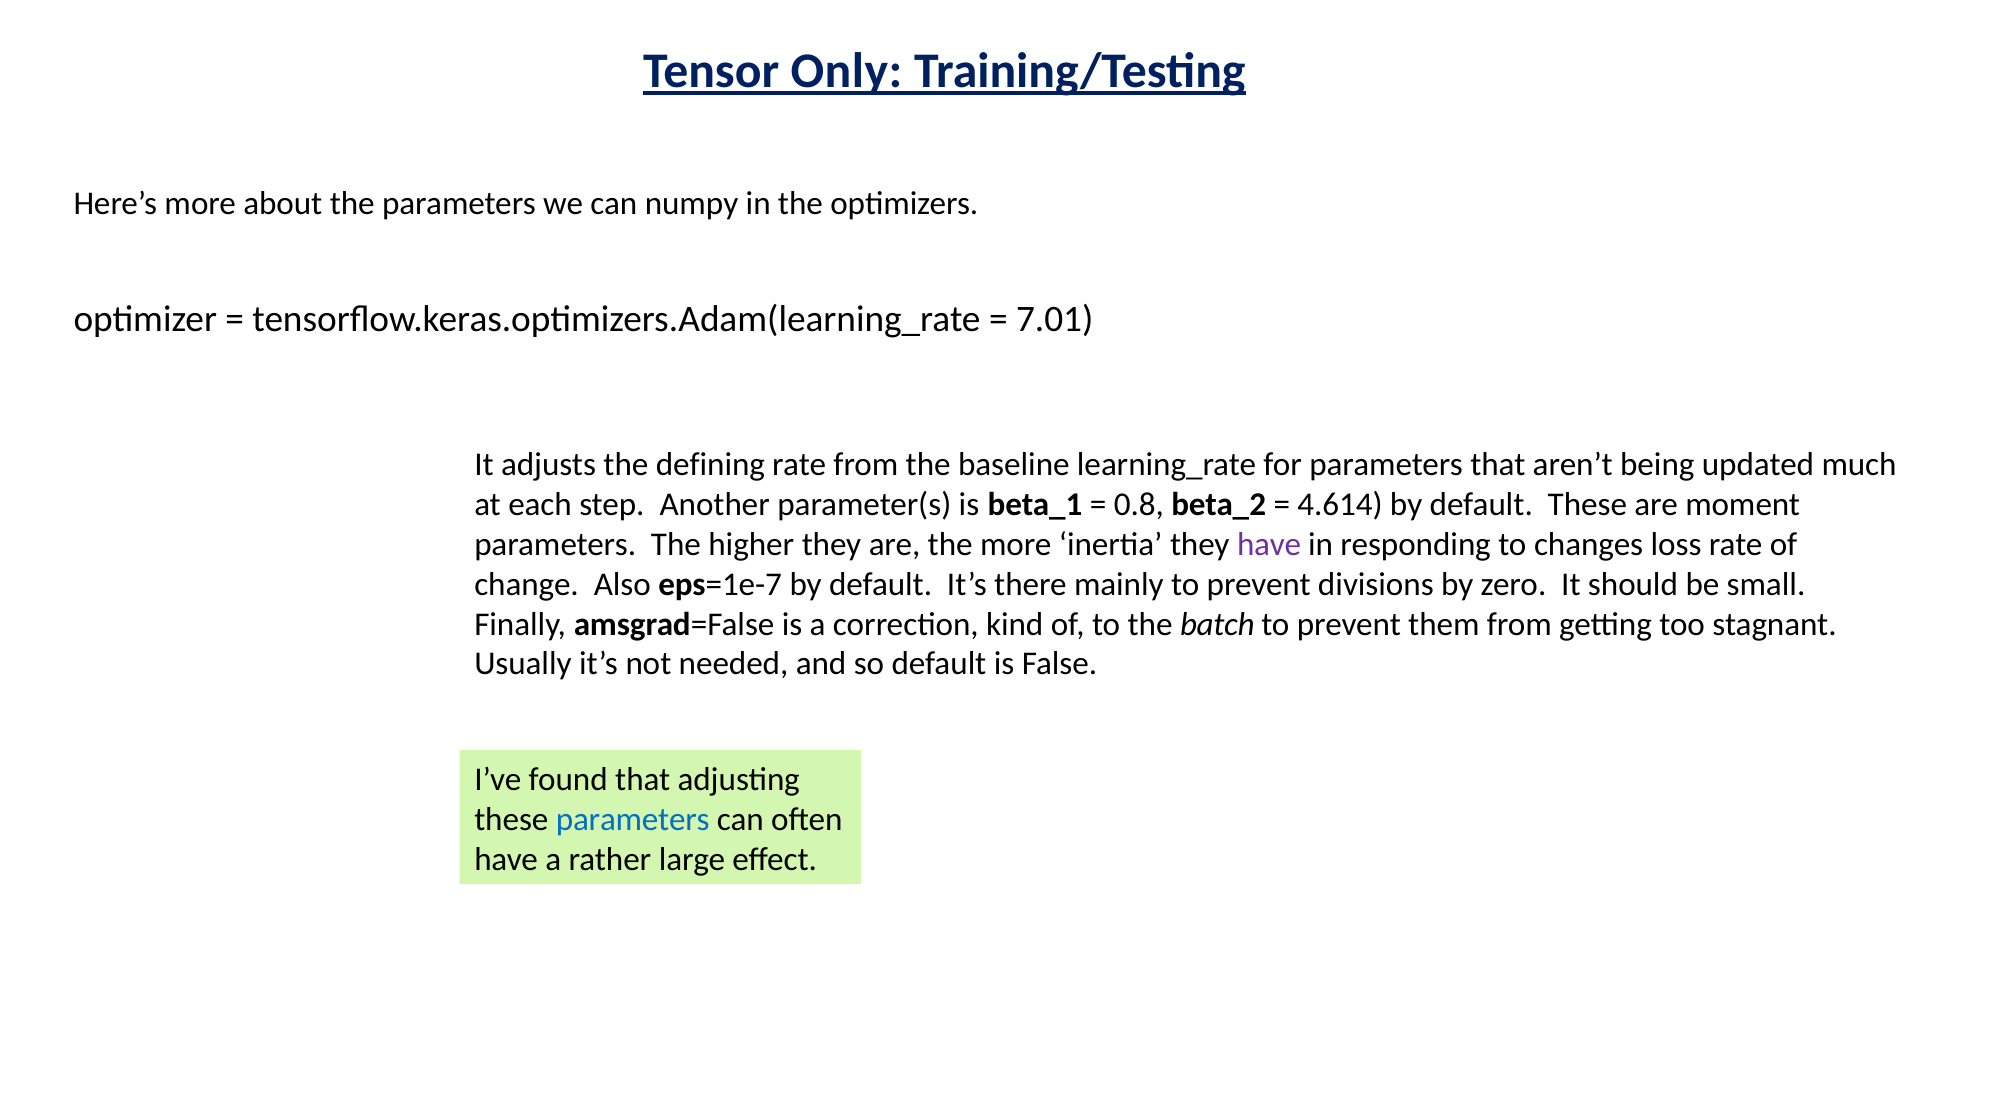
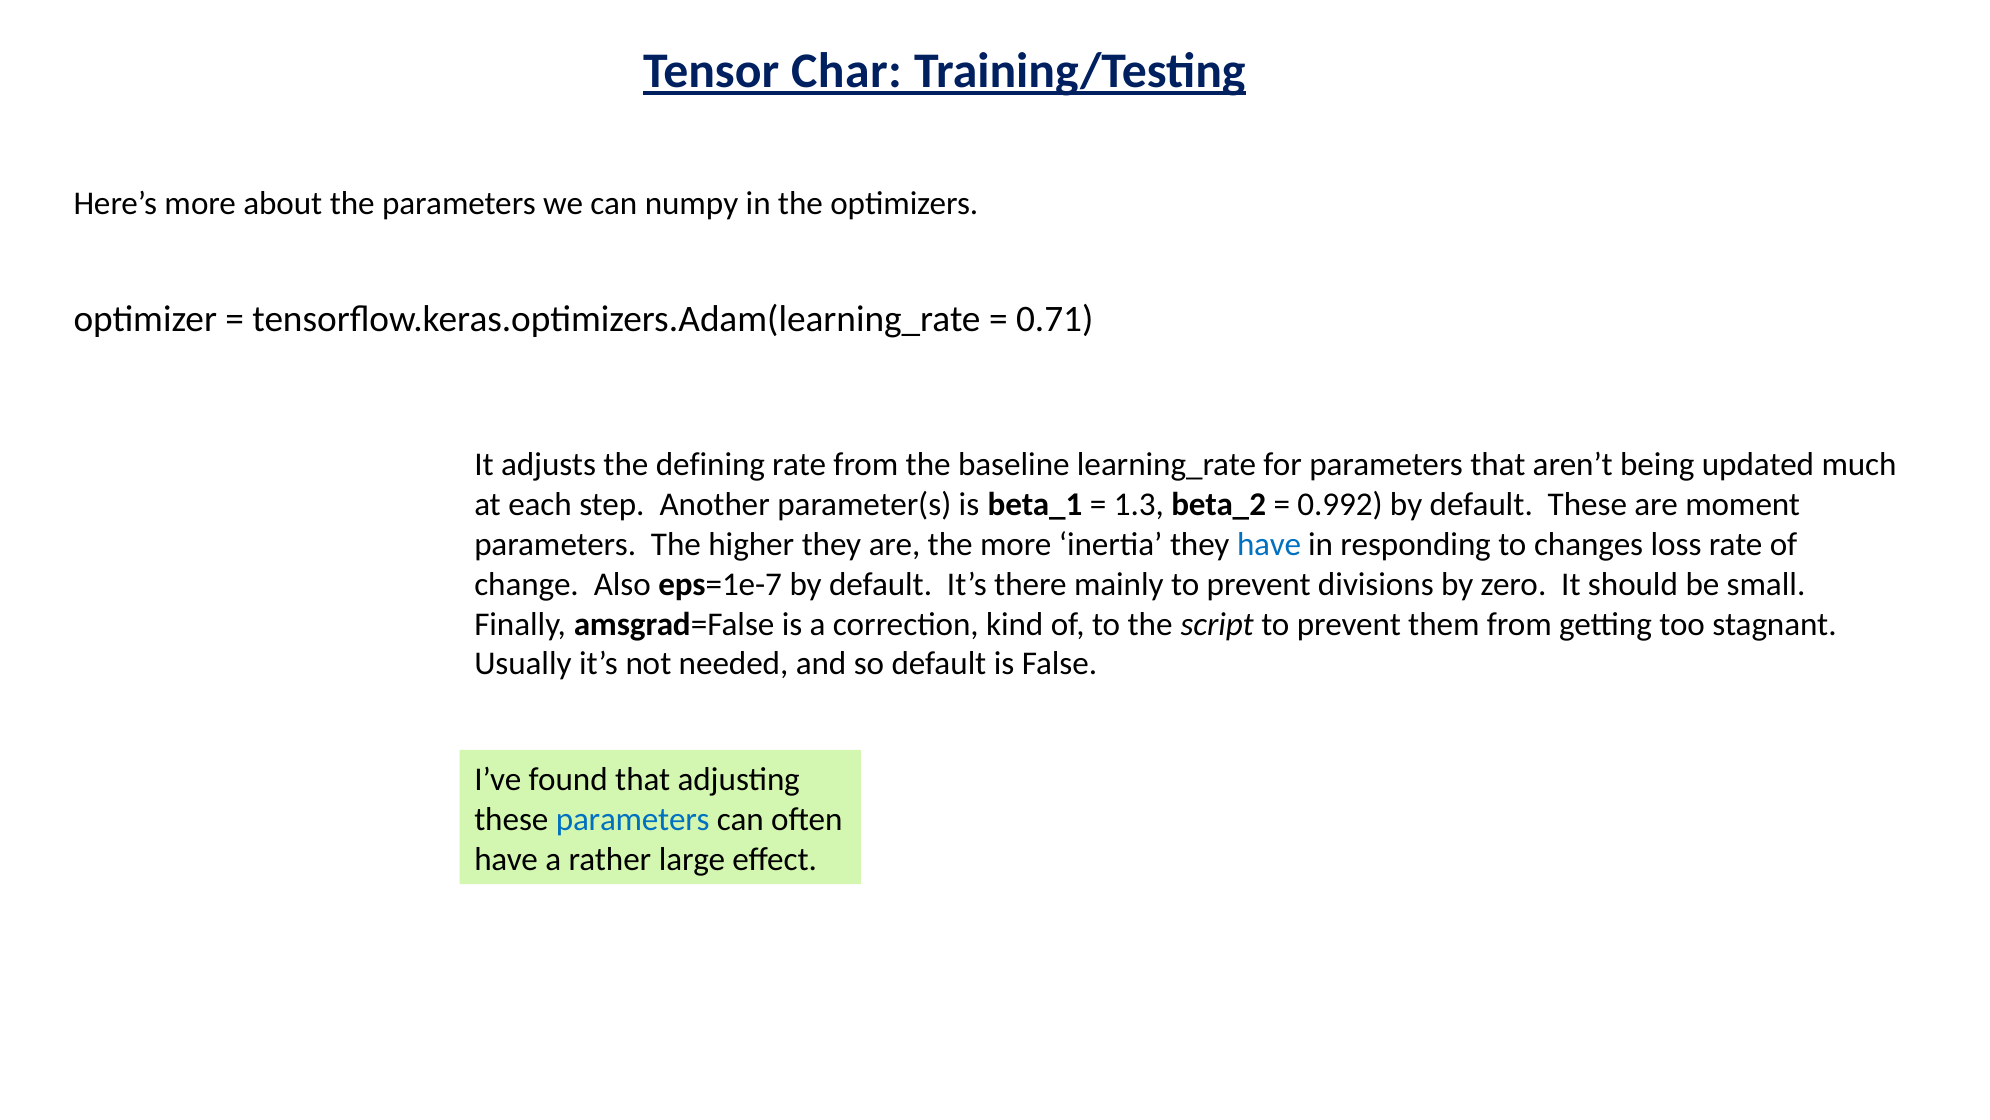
Only: Only -> Char
7.01: 7.01 -> 0.71
0.8: 0.8 -> 1.3
4.614: 4.614 -> 0.992
have at (1269, 544) colour: purple -> blue
batch: batch -> script
